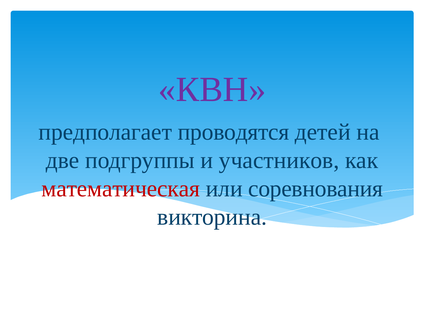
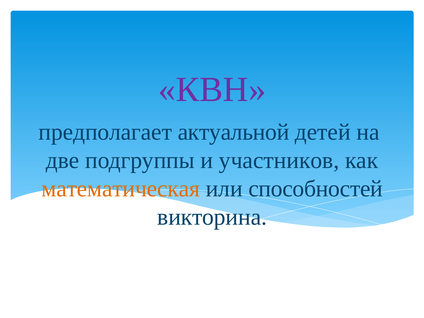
проводятся: проводятся -> актуальной
математическая colour: red -> orange
соревнования: соревнования -> способностей
